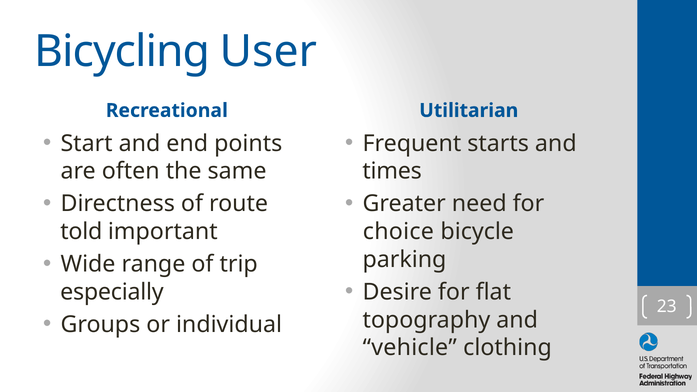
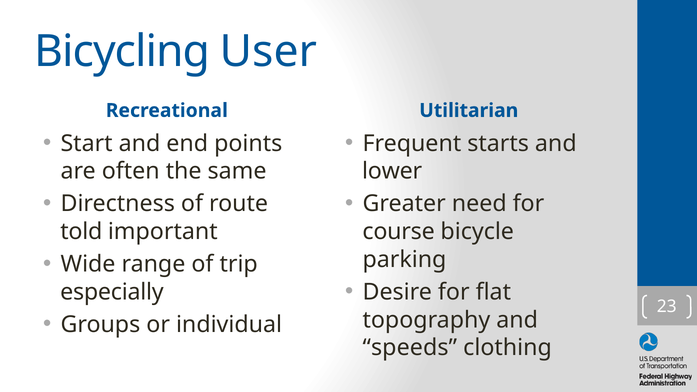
times: times -> lower
choice: choice -> course
vehicle: vehicle -> speeds
